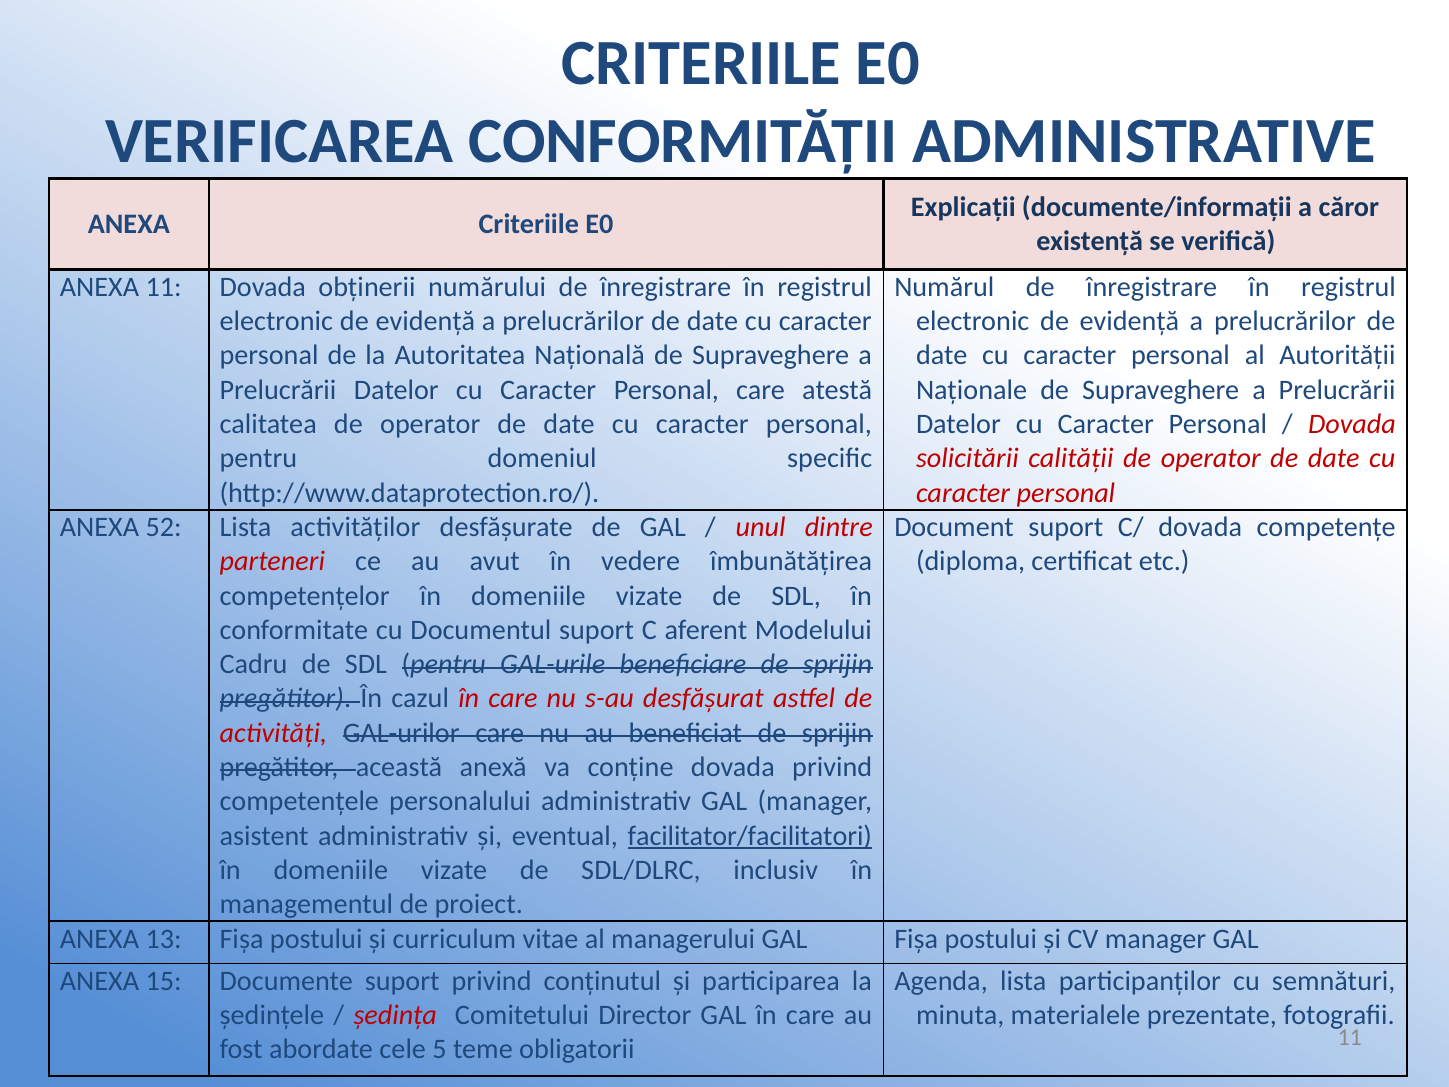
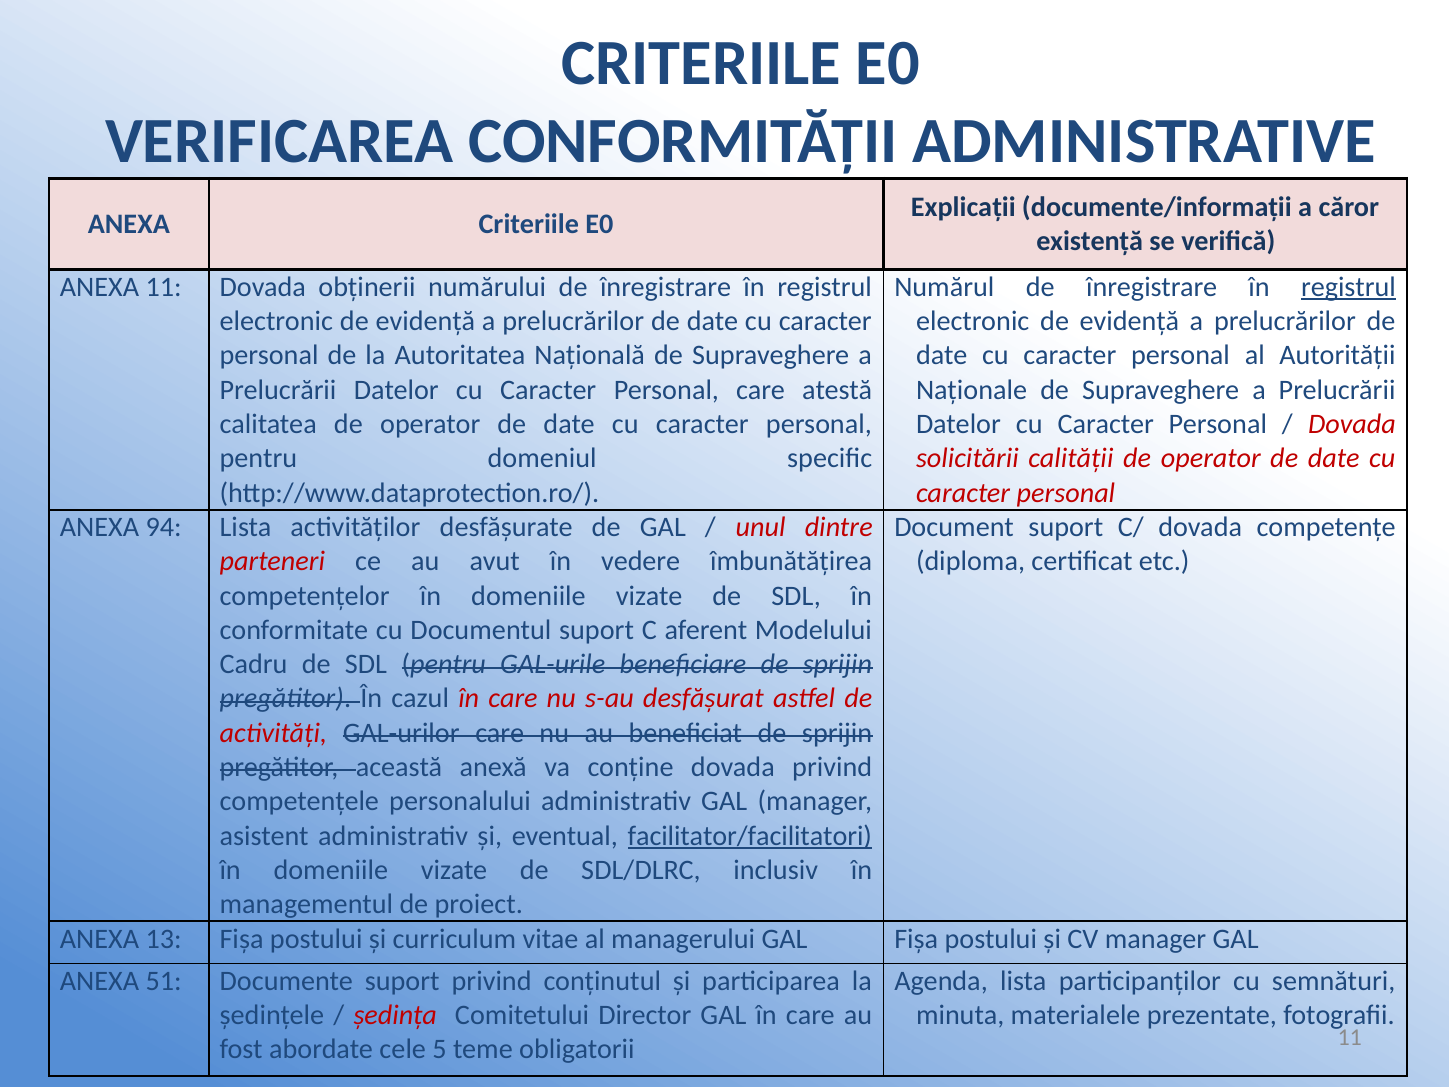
registrul at (1348, 287) underline: none -> present
52: 52 -> 94
15: 15 -> 51
